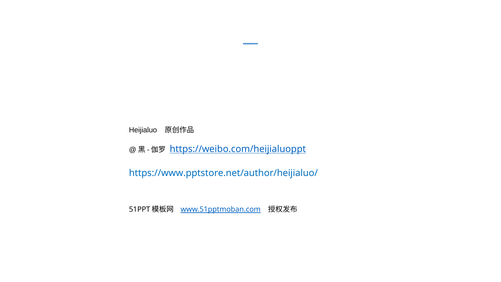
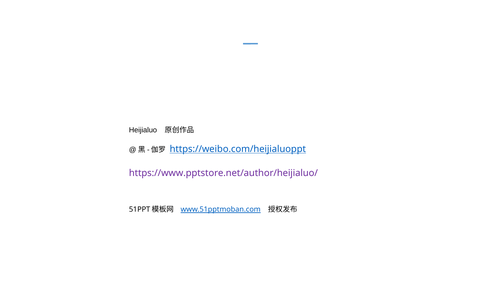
https://www.pptstore.net/author/heijialuo/ colour: blue -> purple
